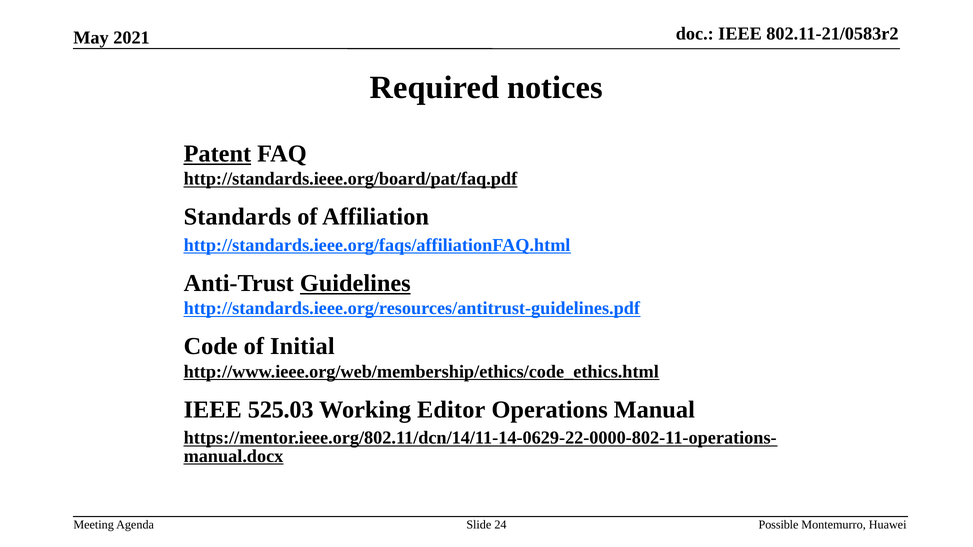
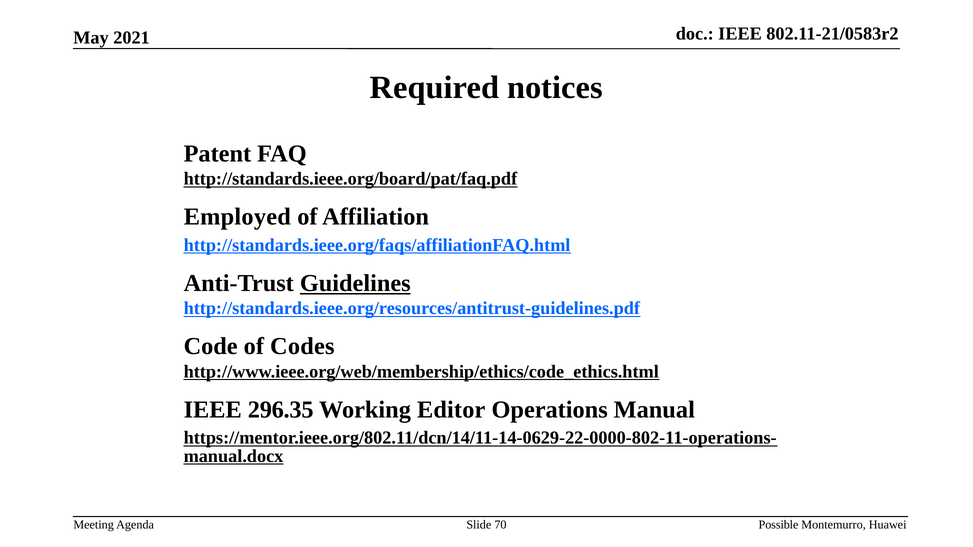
Patent underline: present -> none
Standards: Standards -> Employed
Initial: Initial -> Codes
525.03: 525.03 -> 296.35
24: 24 -> 70
